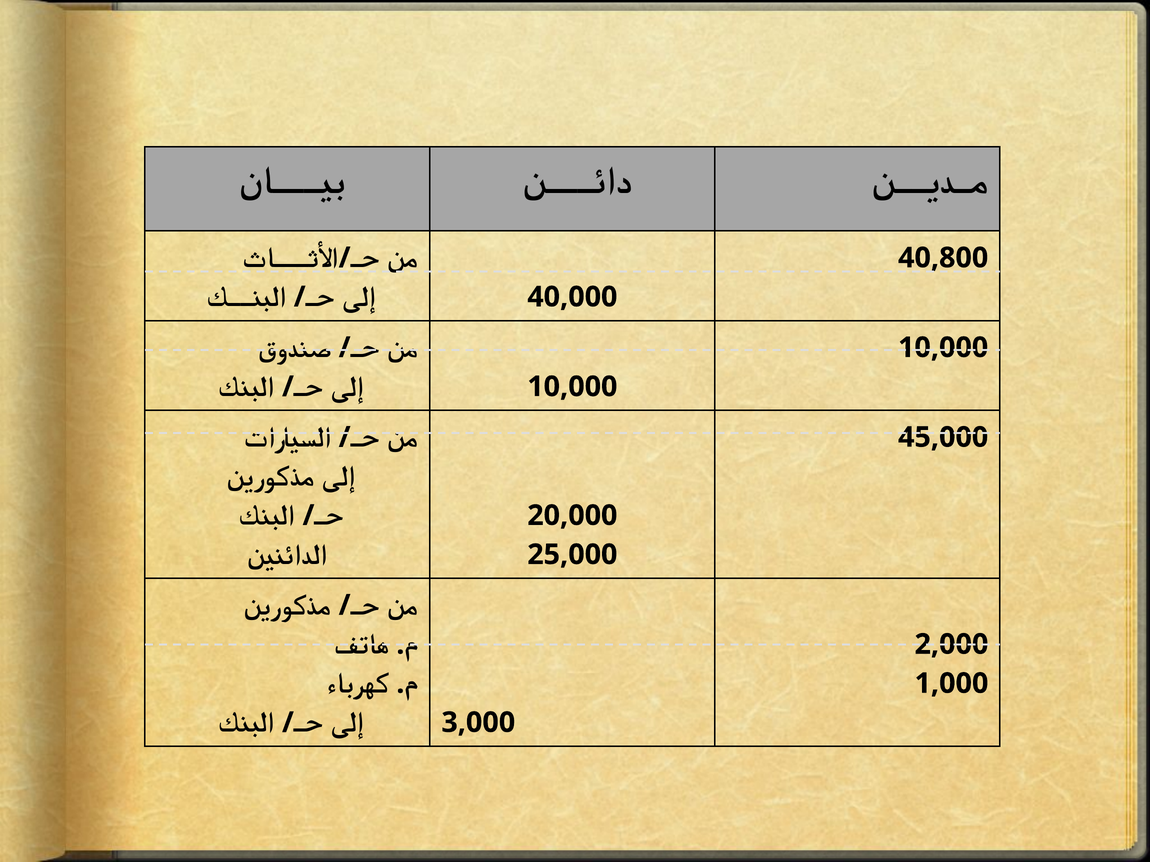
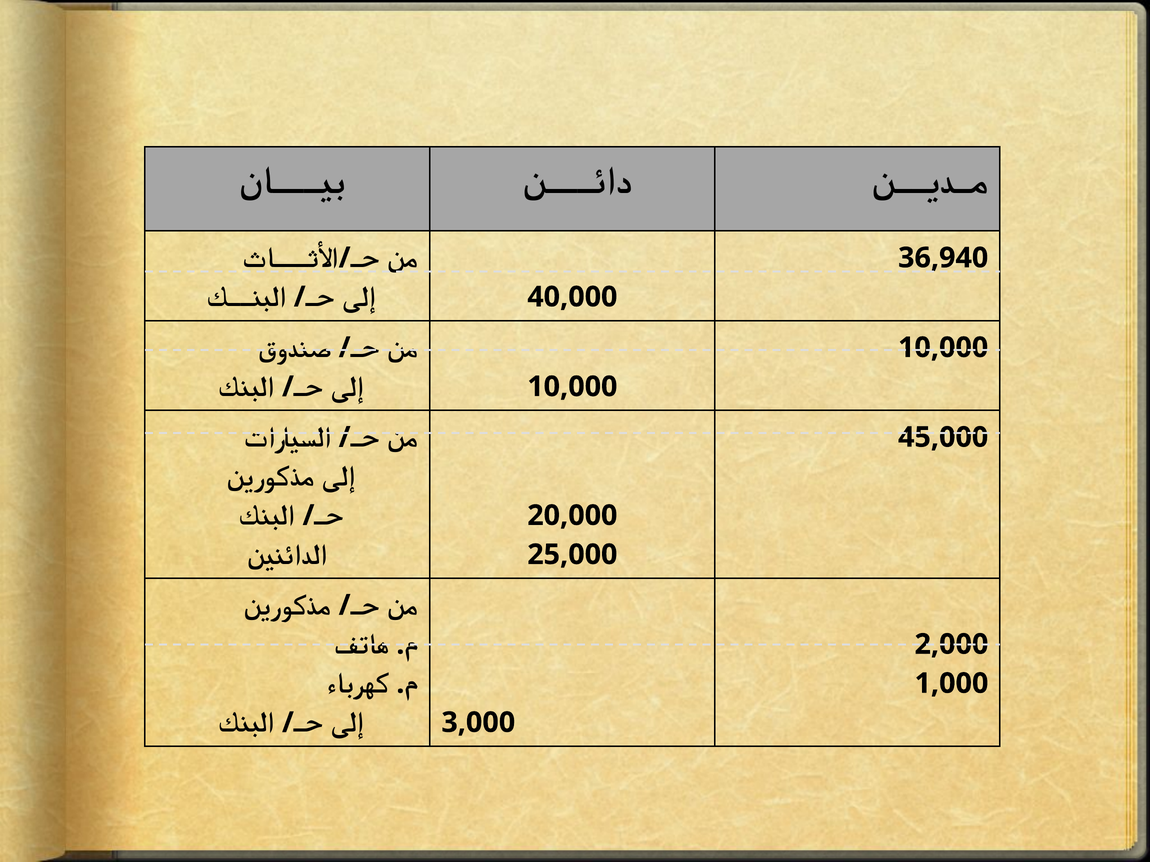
40,800: 40,800 -> 36,940
